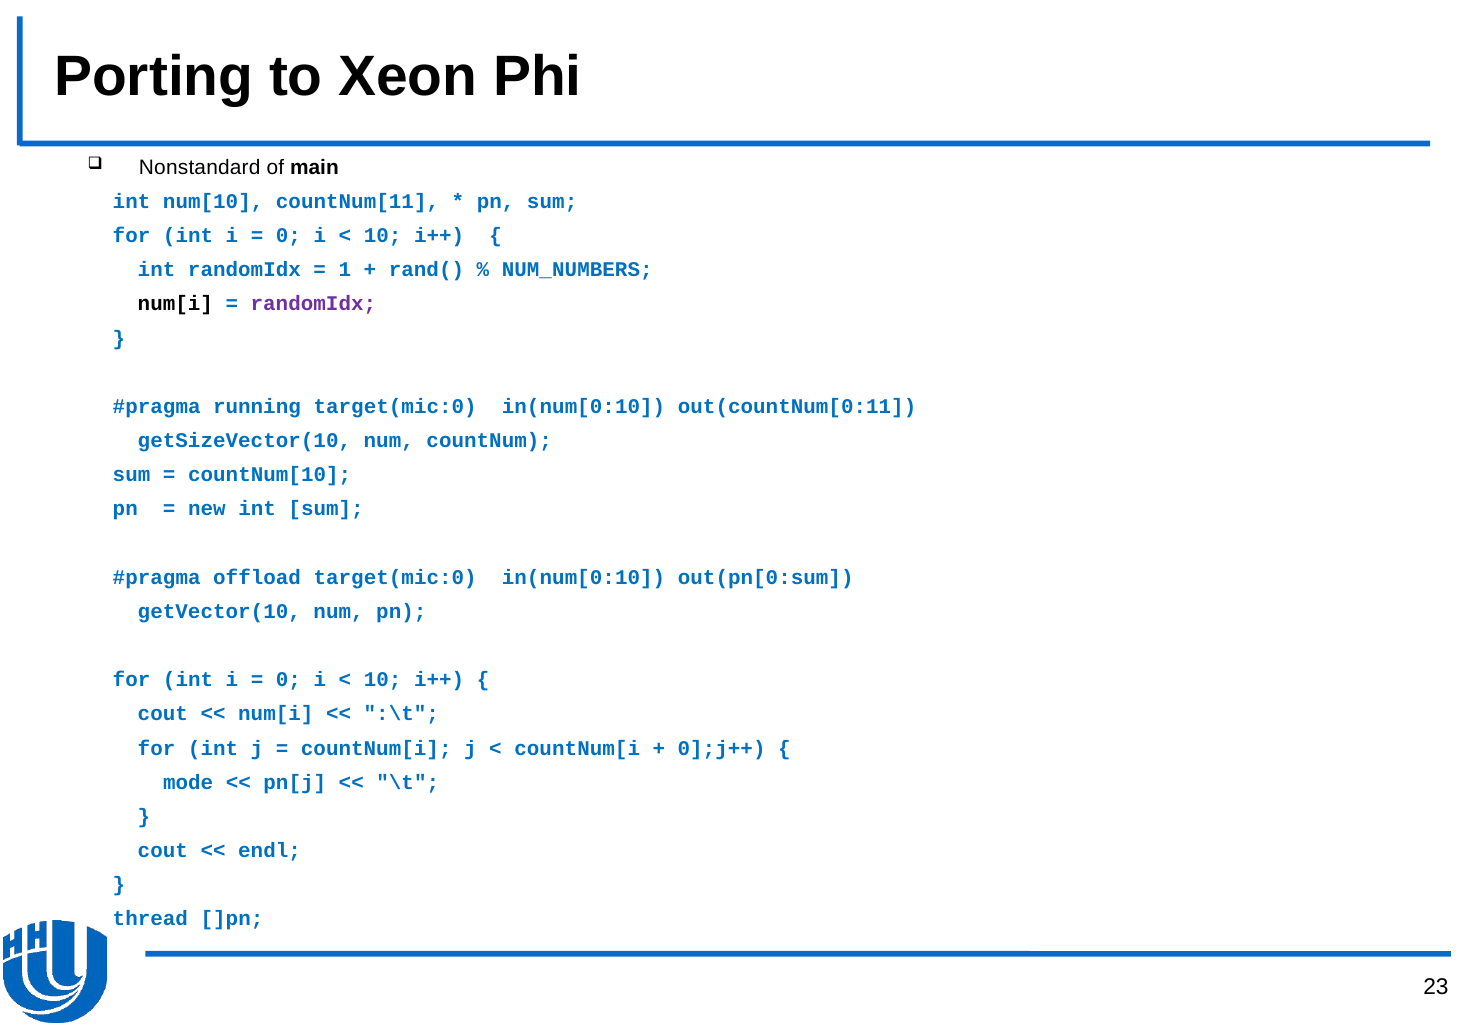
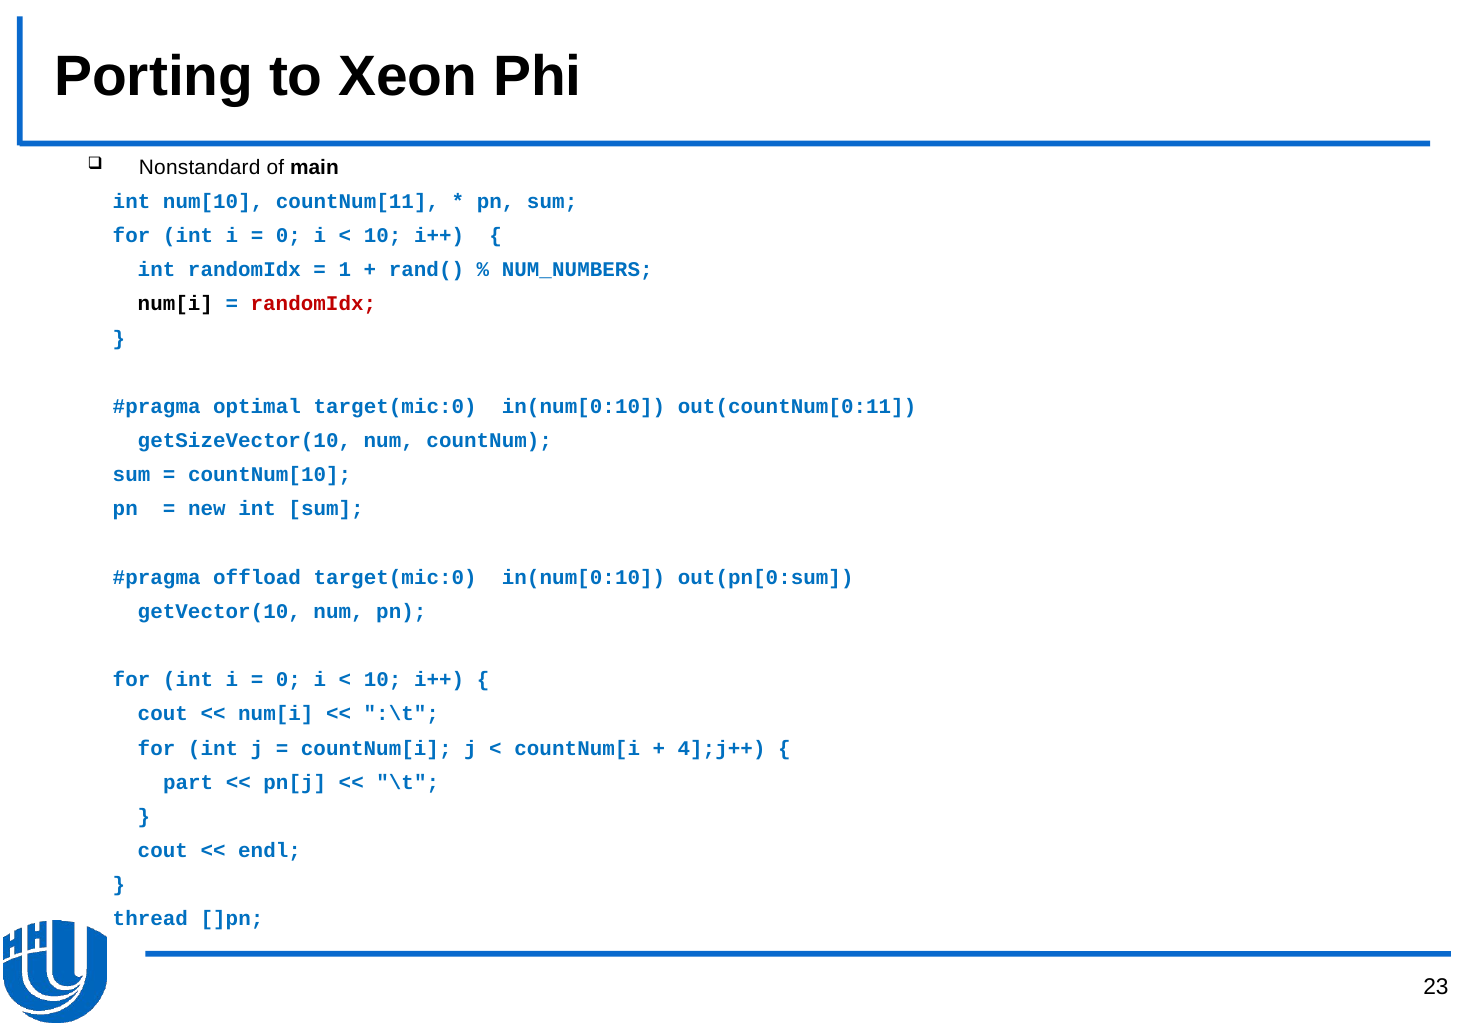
randomIdx at (313, 304) colour: purple -> red
running: running -> optimal
0];j++: 0];j++ -> 4];j++
mode: mode -> part
